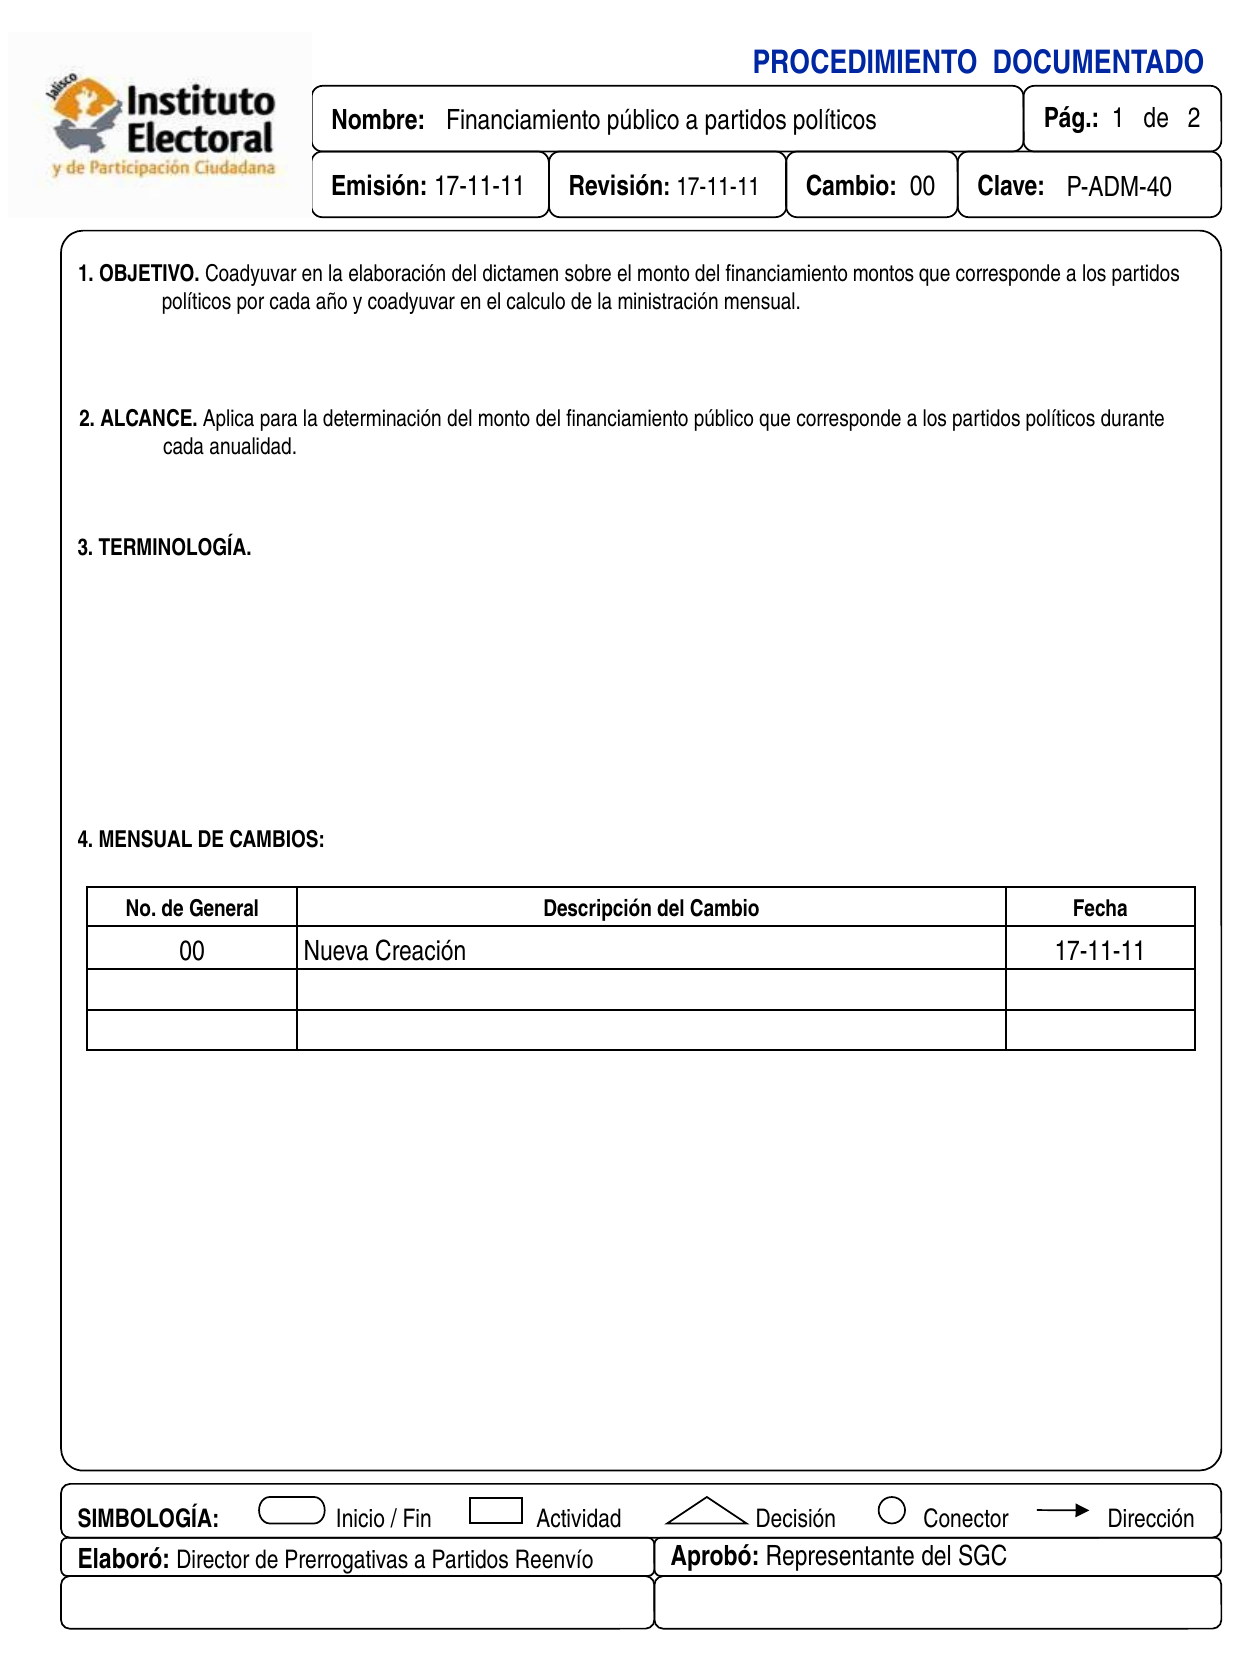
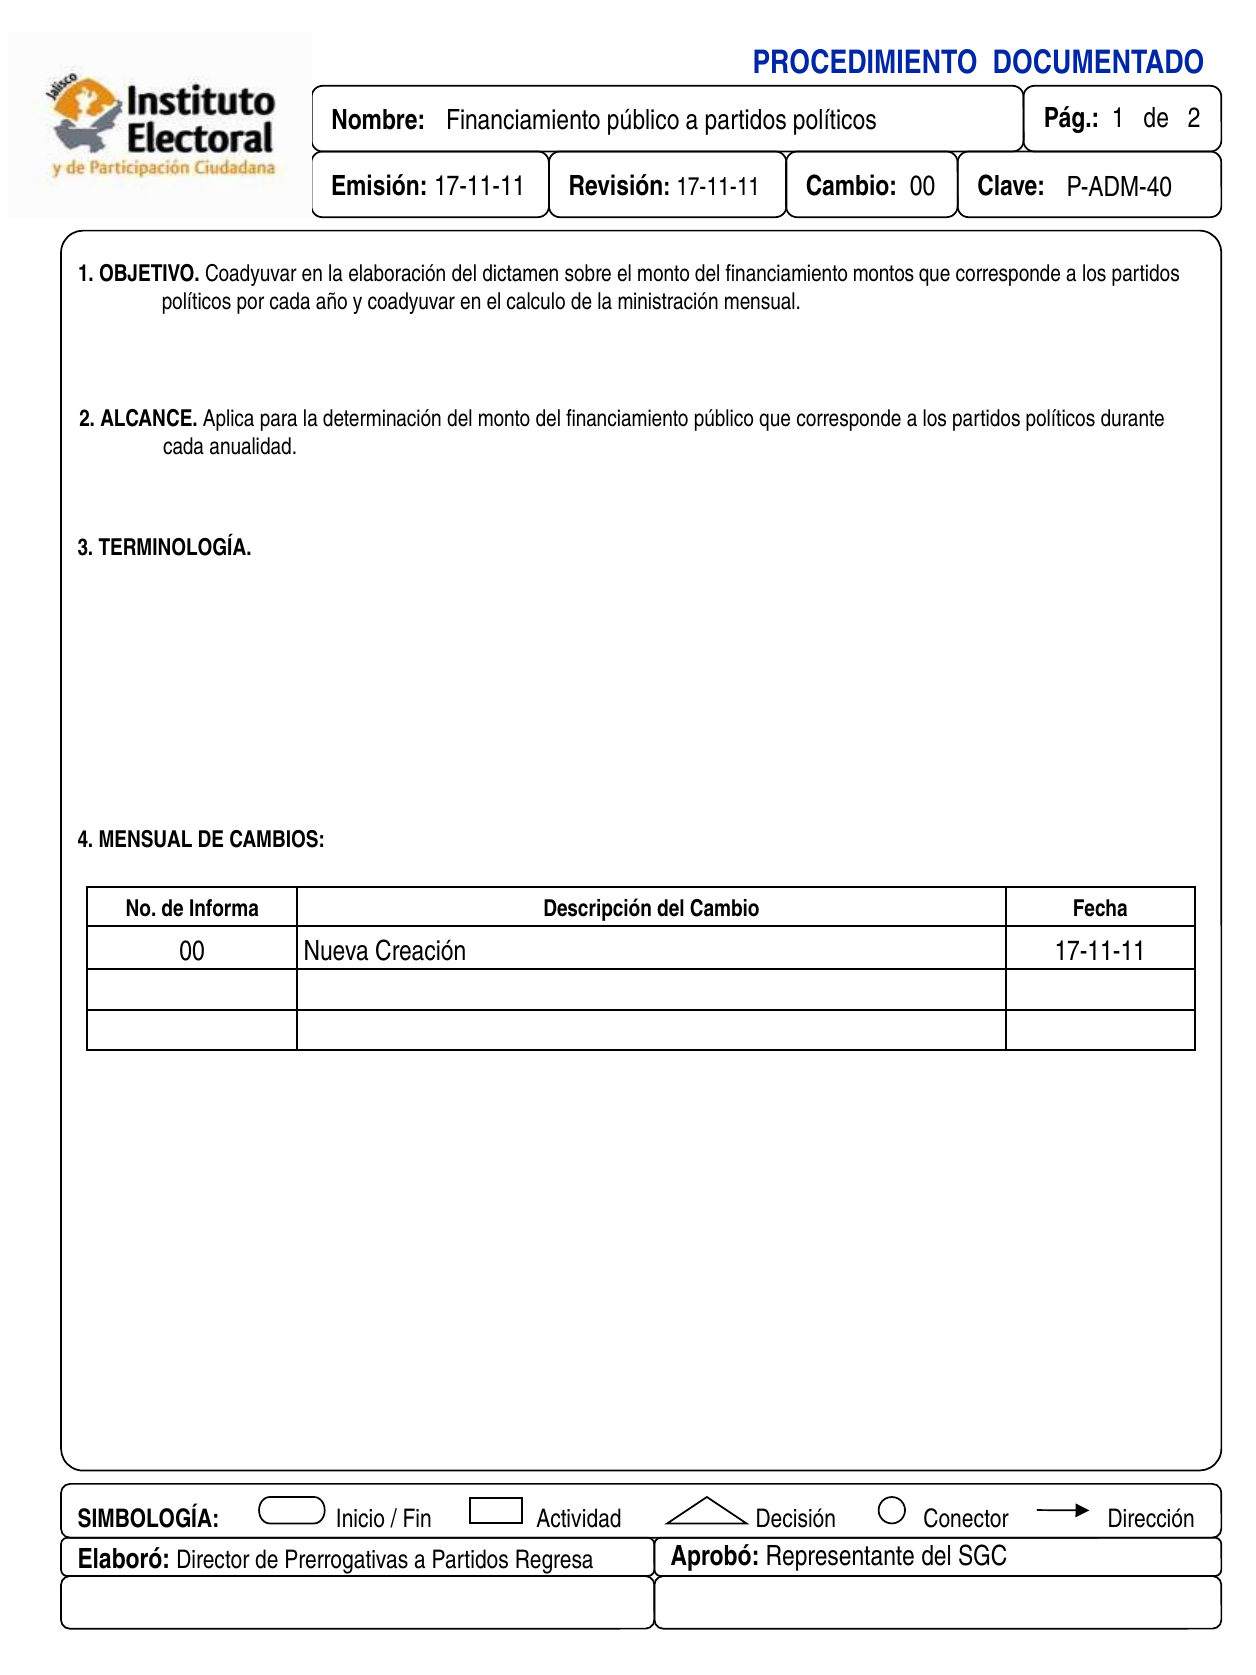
General: General -> Informa
Reenvío: Reenvío -> Regresa
